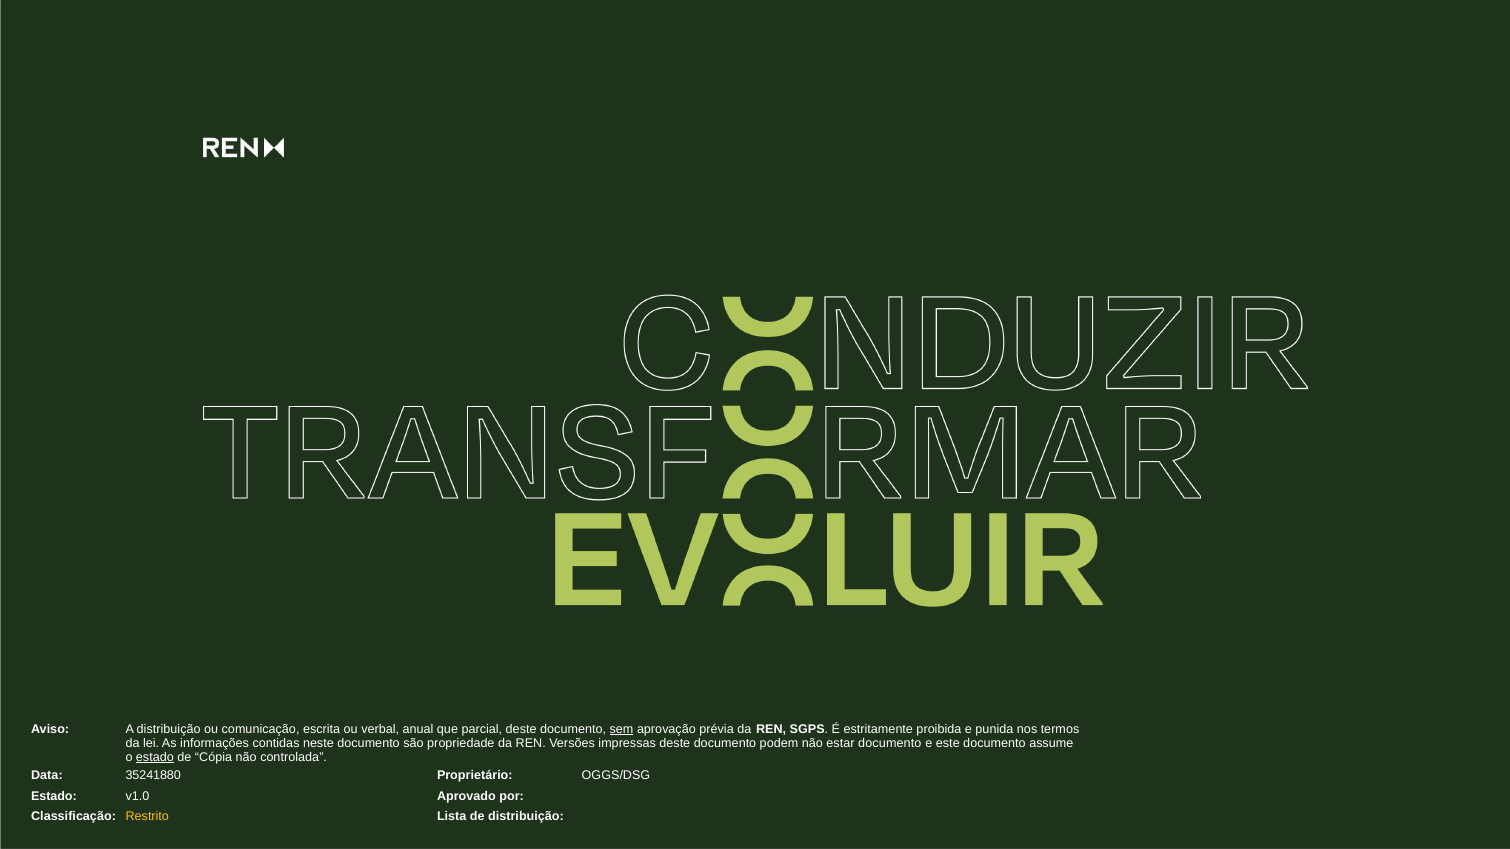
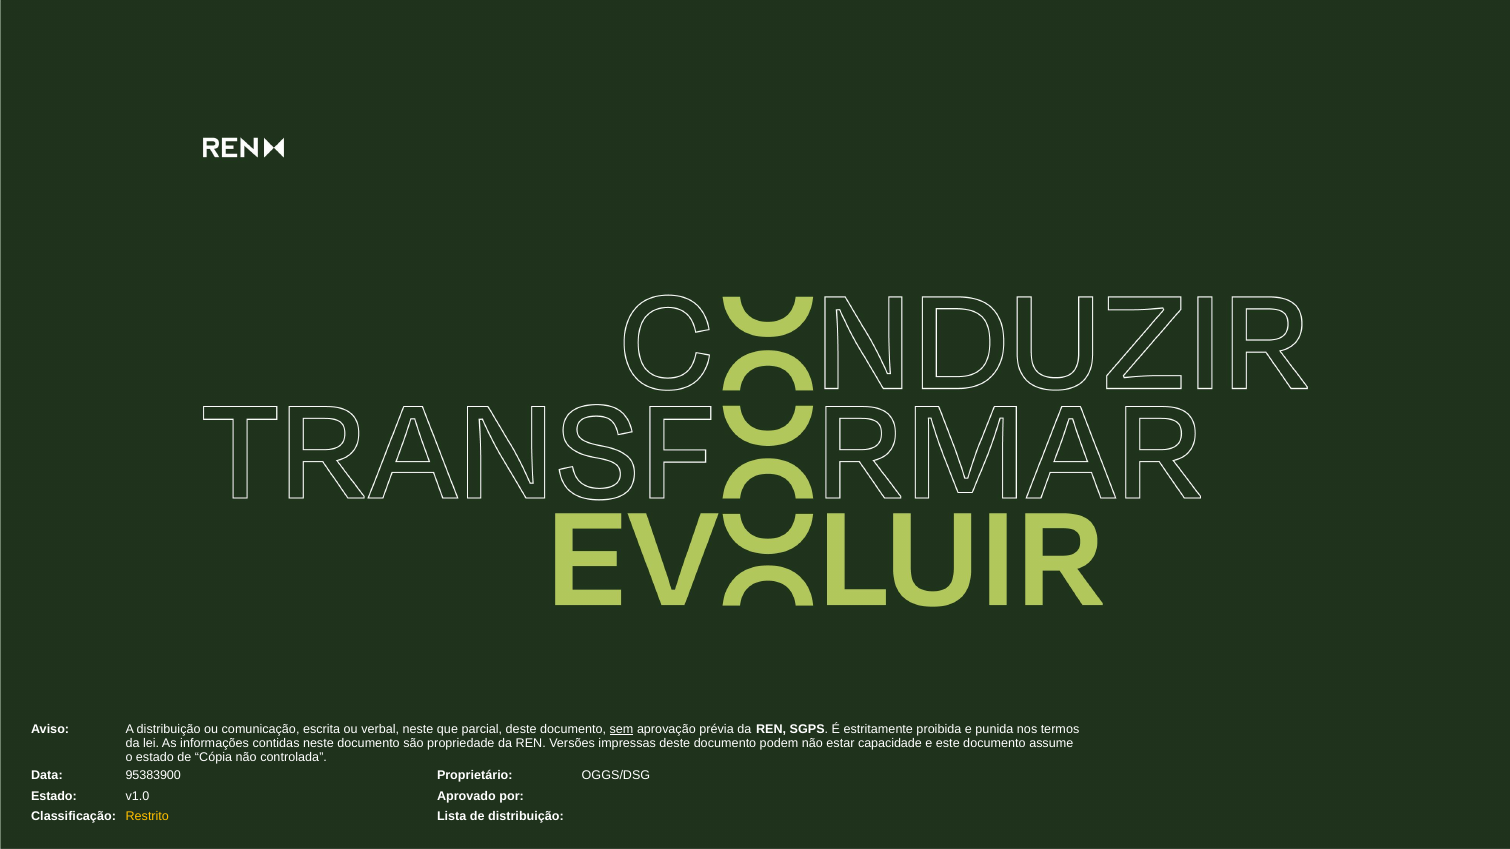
verbal anual: anual -> neste
estar documento: documento -> capacidade
estado at (155, 758) underline: present -> none
35241880: 35241880 -> 95383900
